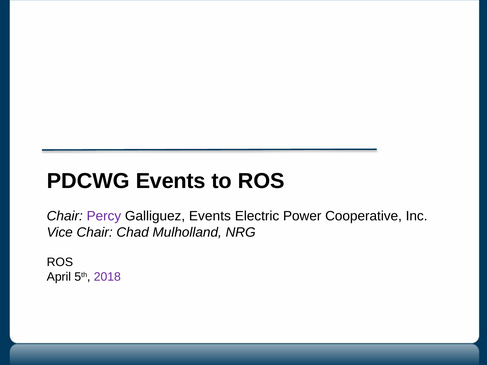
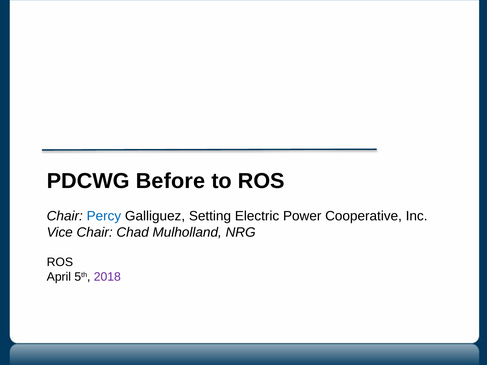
PDCWG Events: Events -> Before
Percy colour: purple -> blue
Galliguez Events: Events -> Setting
